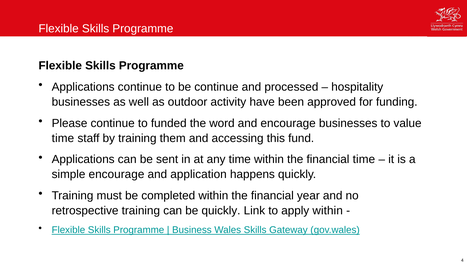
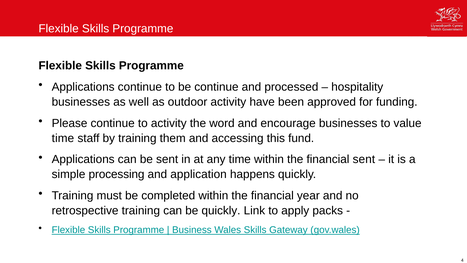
to funded: funded -> activity
financial time: time -> sent
simple encourage: encourage -> processing
apply within: within -> packs
